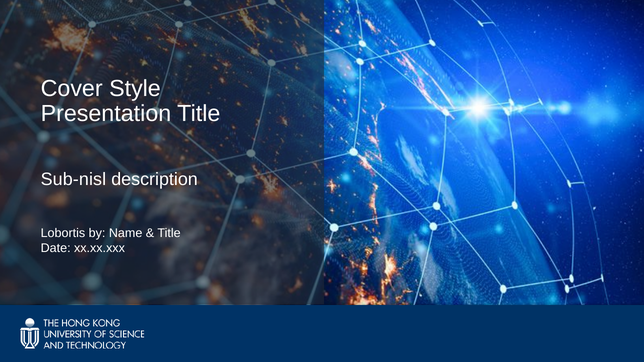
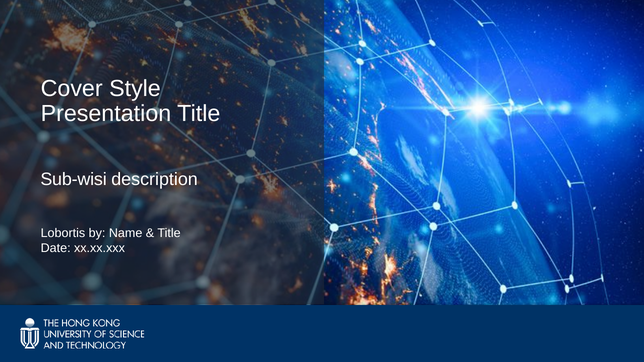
Sub-nisl: Sub-nisl -> Sub-wisi
